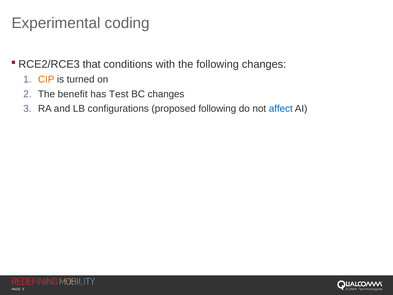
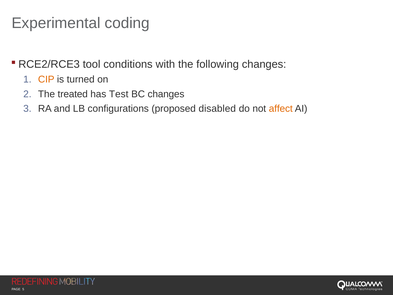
that: that -> tool
benefit: benefit -> treated
proposed following: following -> disabled
affect colour: blue -> orange
